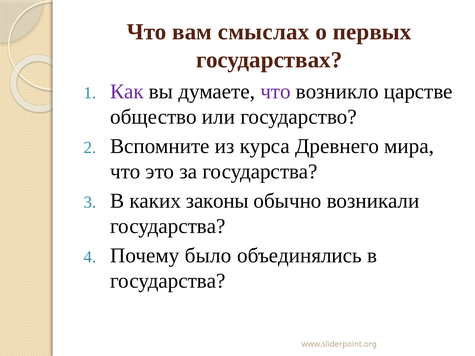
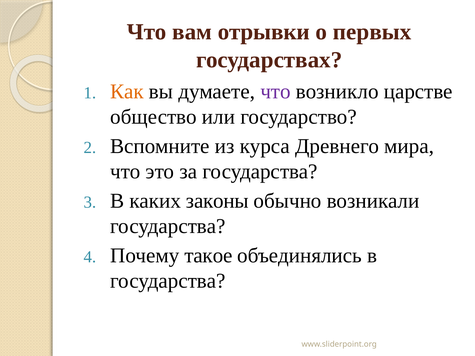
смыслах: смыслах -> отрывки
Как colour: purple -> orange
было: было -> такое
